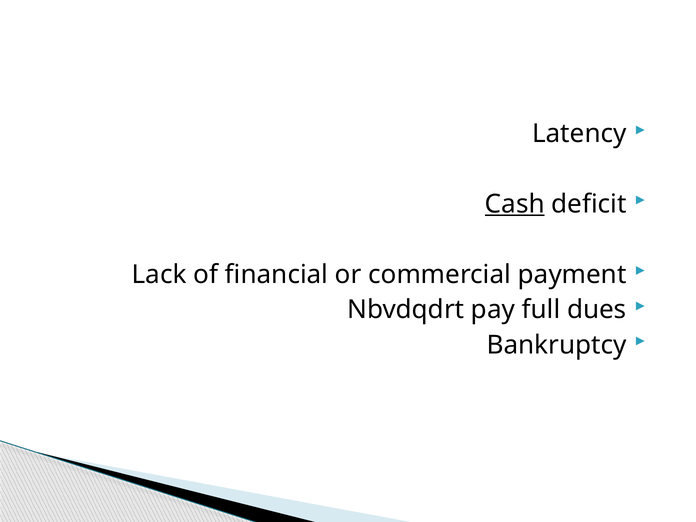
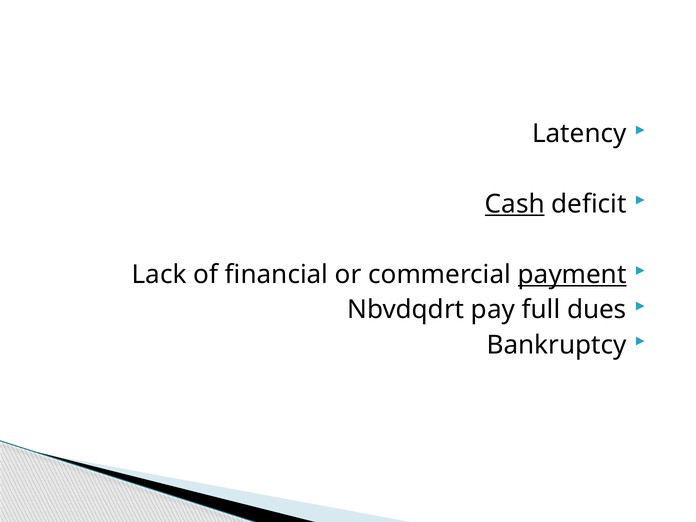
payment underline: none -> present
